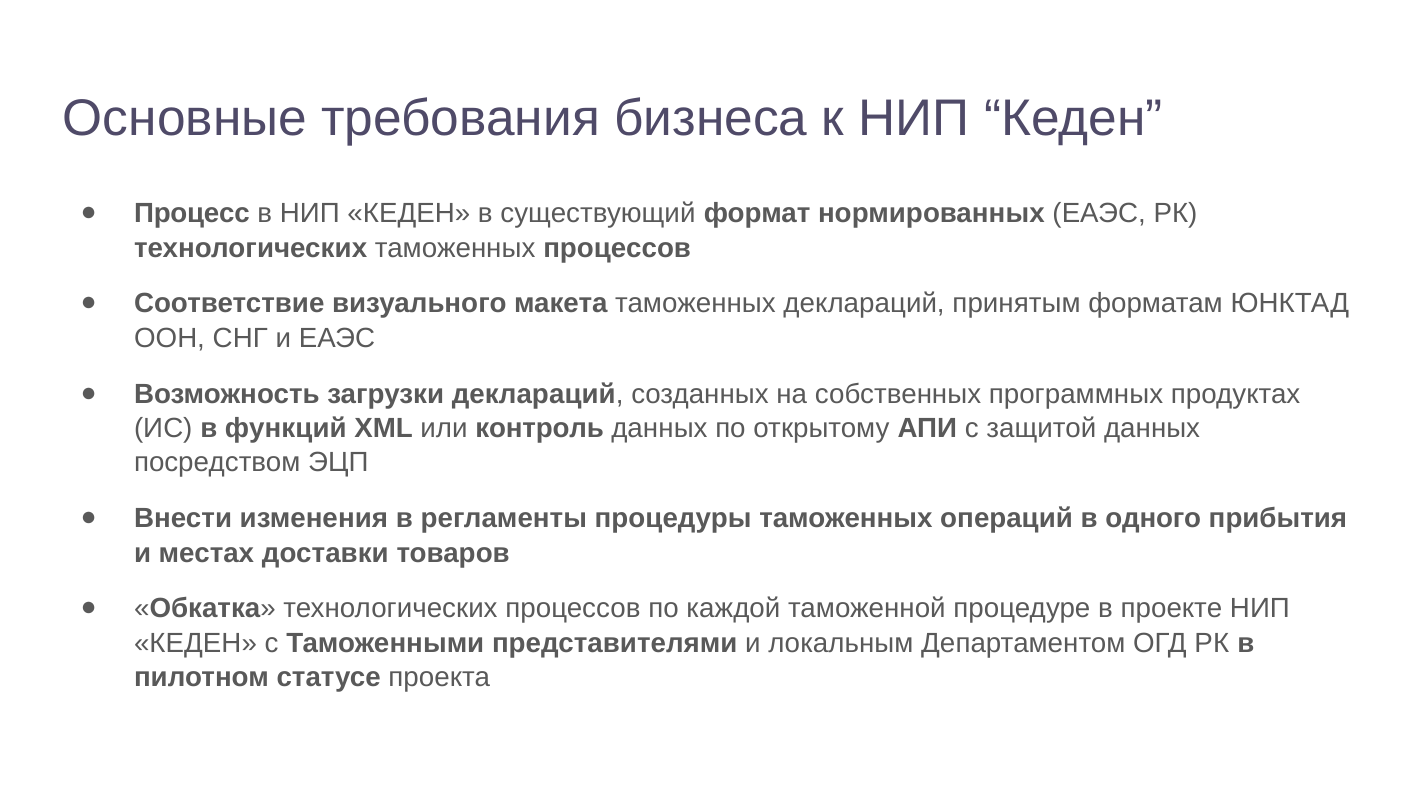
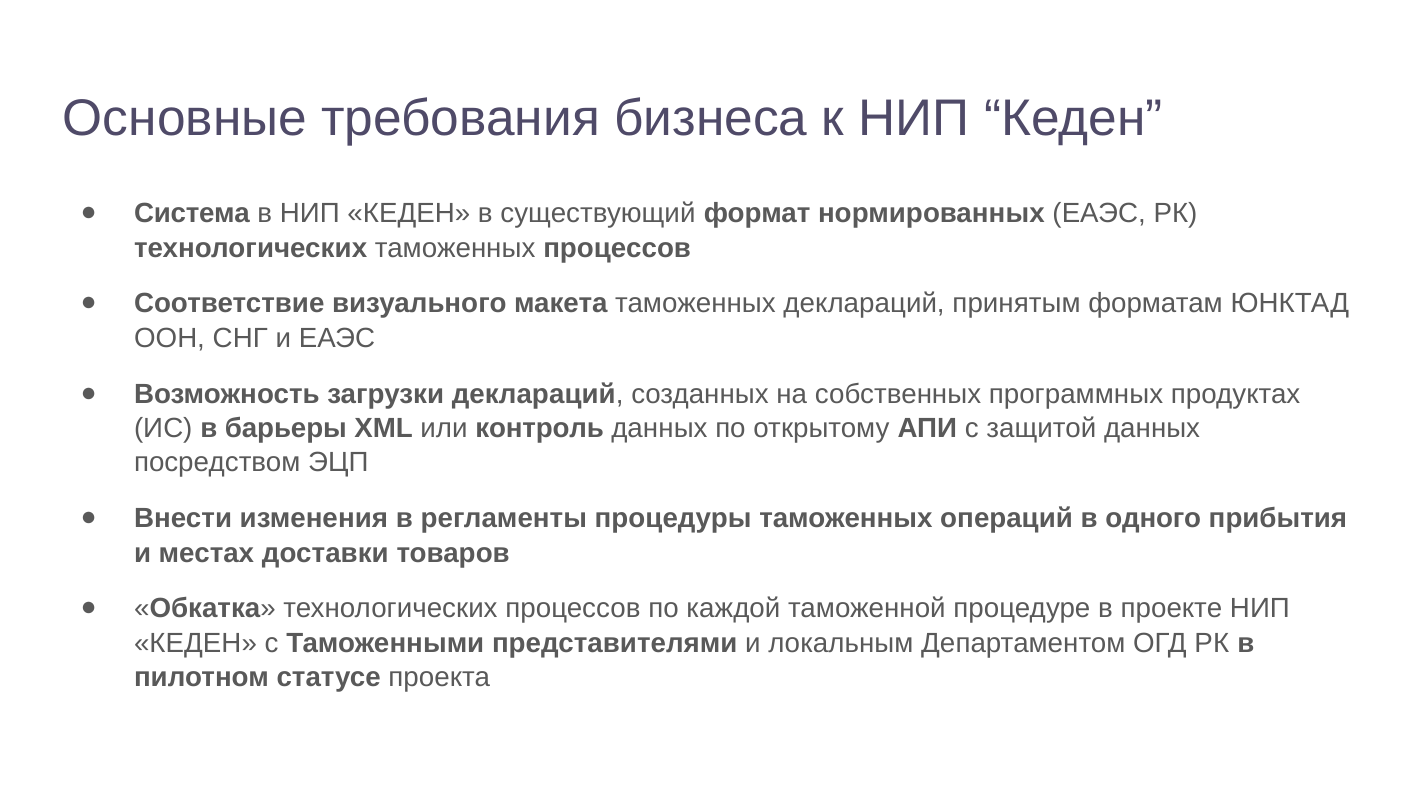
Процесс: Процесс -> Система
функций: функций -> барьеры
